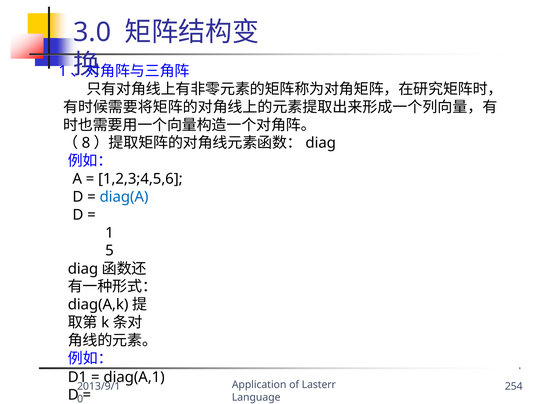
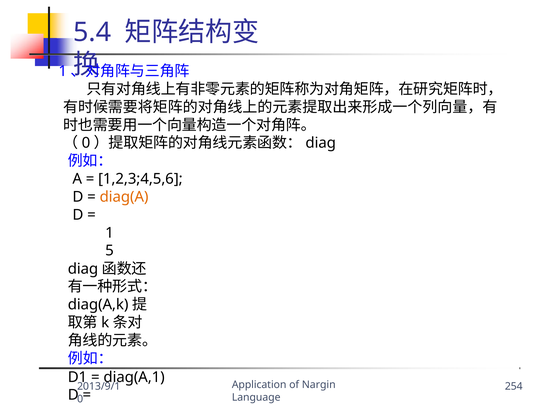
3.0: 3.0 -> 5.4
8 at (86, 143): 8 -> 0
diag(A colour: blue -> orange
Lasterr: Lasterr -> Nargin
